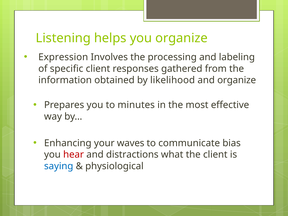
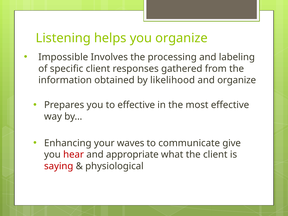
Expression: Expression -> Impossible
to minutes: minutes -> effective
bias: bias -> give
distractions: distractions -> appropriate
saying colour: blue -> red
